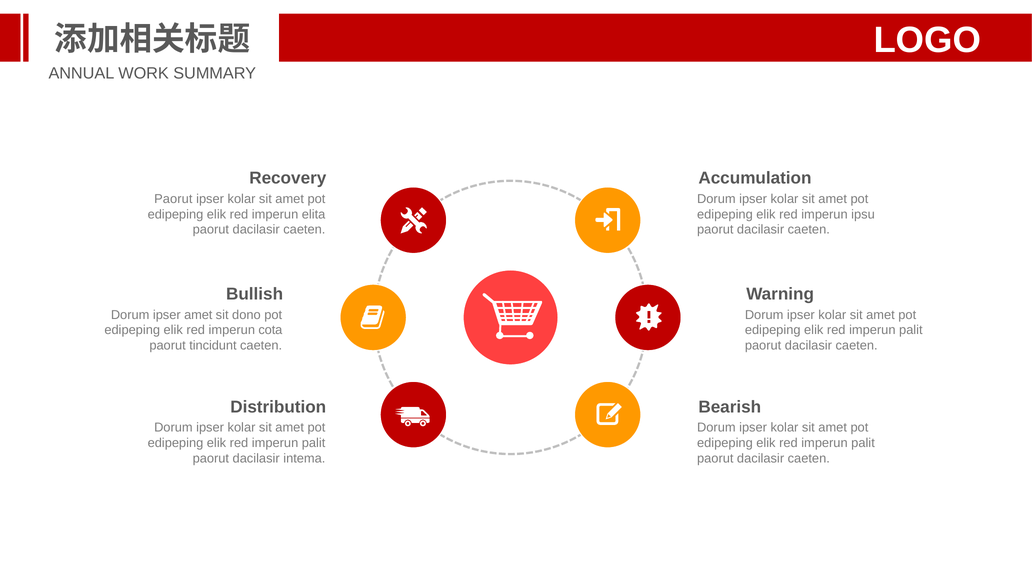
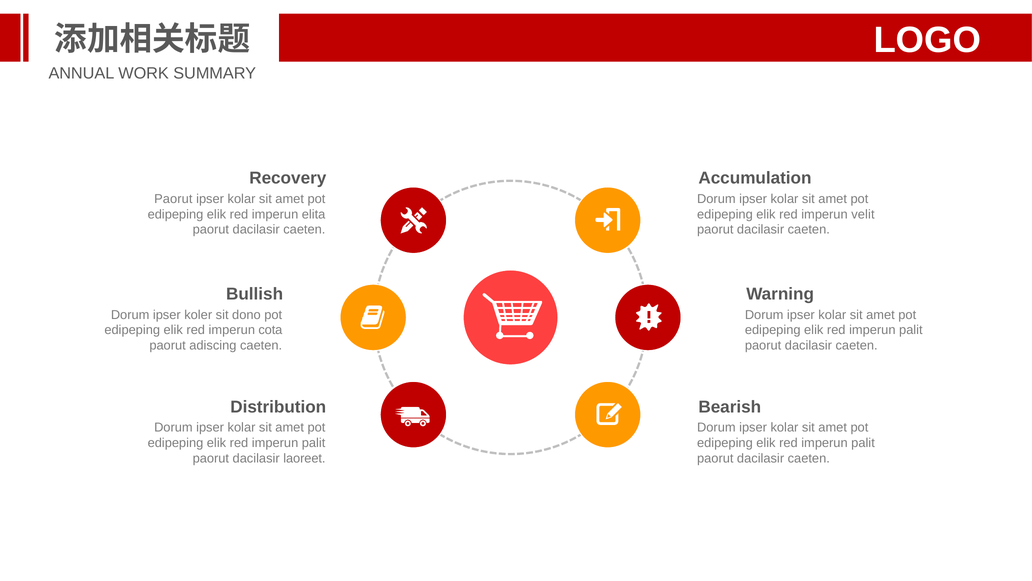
ipsu: ipsu -> velit
ipser amet: amet -> koler
tincidunt: tincidunt -> adiscing
intema: intema -> laoreet
